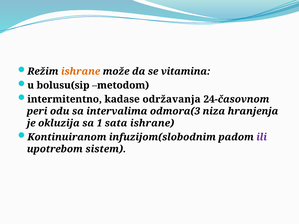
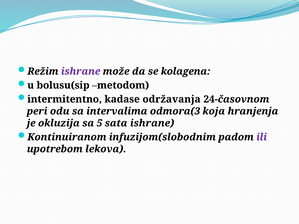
ishrane at (81, 71) colour: orange -> purple
vitamina: vitamina -> kolagena
niza: niza -> koja
1: 1 -> 5
sistem: sistem -> lekova
